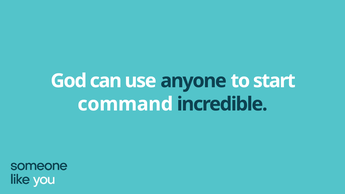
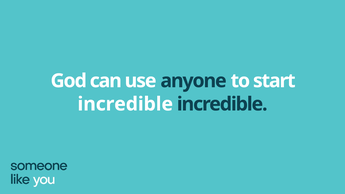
command at (125, 104): command -> incredible
